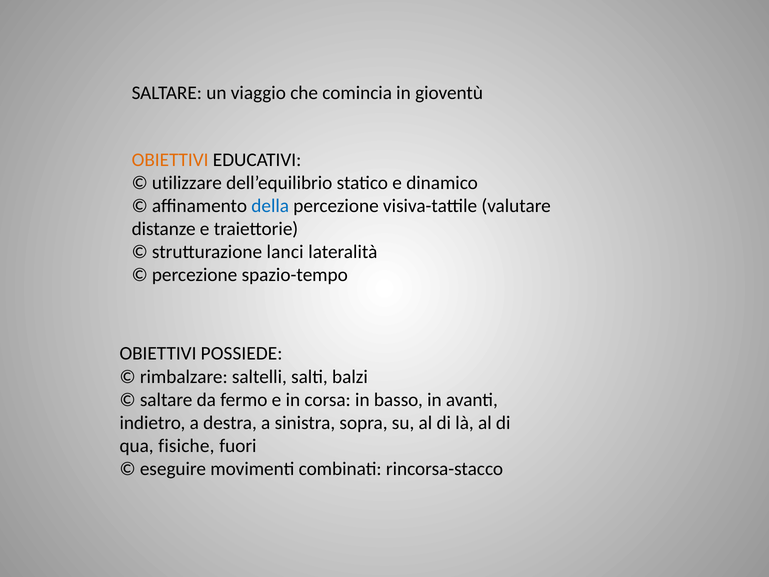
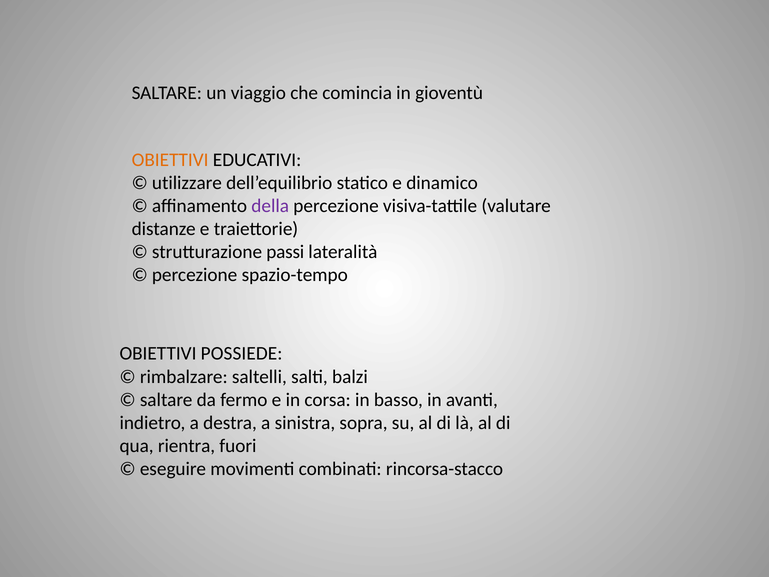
della colour: blue -> purple
lanci: lanci -> passi
fisiche: fisiche -> rientra
